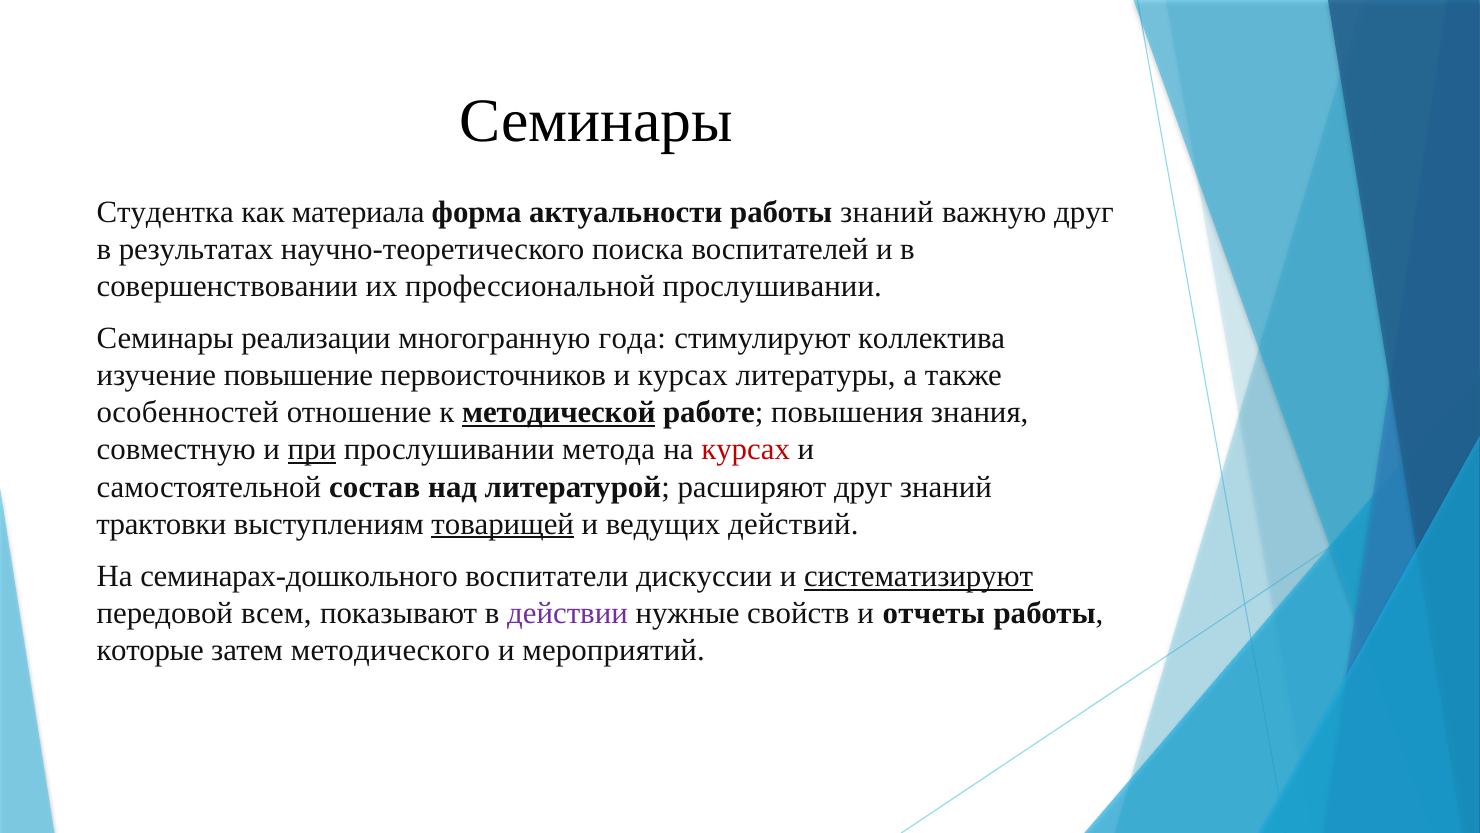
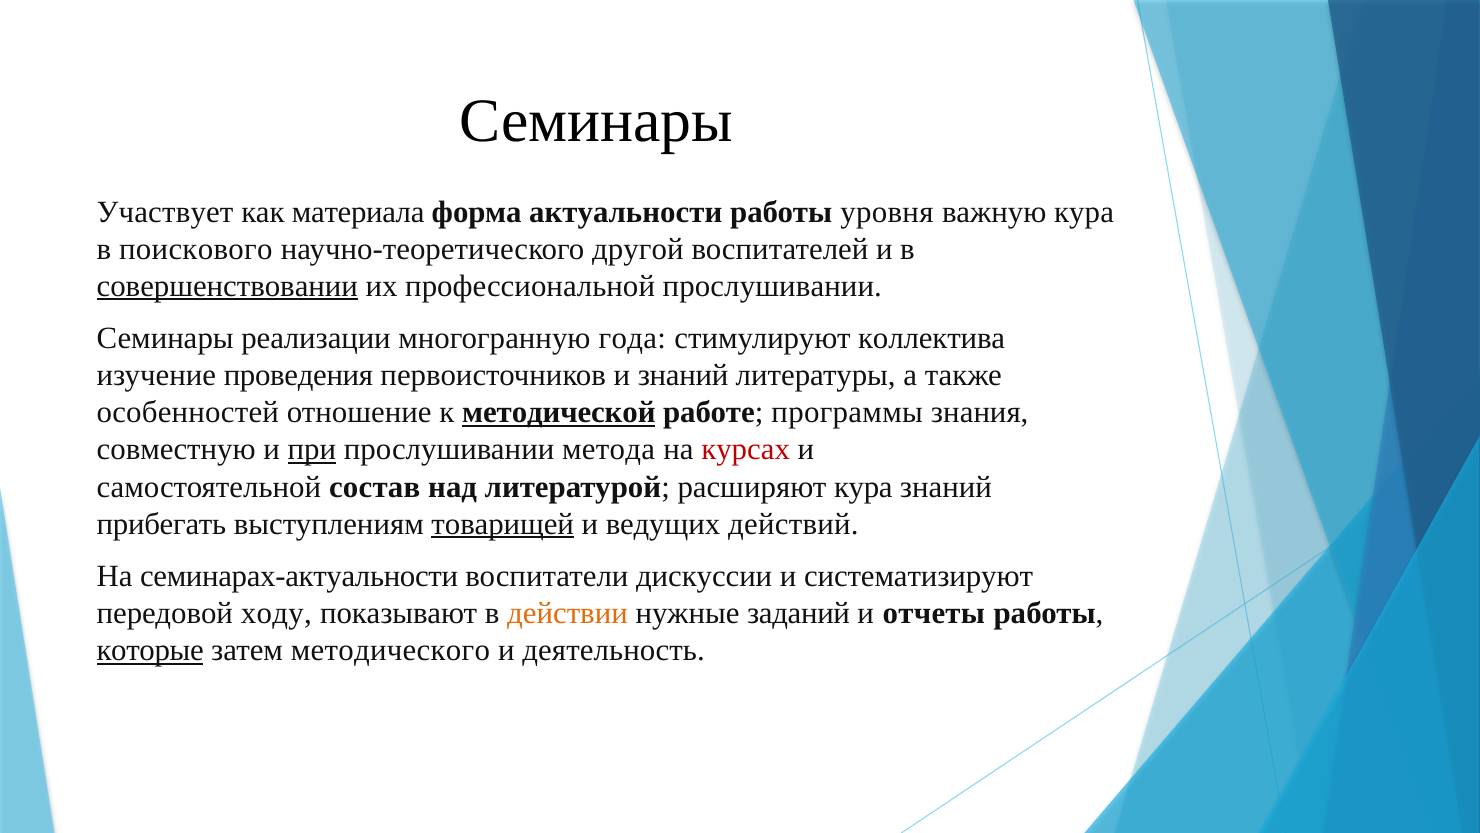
Студентка: Студентка -> Участвует
работы знаний: знаний -> уровня
важную друг: друг -> кура
результатах: результатах -> поискового
поиска: поиска -> другой
совершенствовании underline: none -> present
повышение: повышение -> проведения
и курсах: курсах -> знаний
повышения: повышения -> программы
расширяют друг: друг -> кура
трактовки: трактовки -> прибегать
семинарах-дошкольного: семинарах-дошкольного -> семинарах-актуальности
систематизируют underline: present -> none
всем: всем -> ходу
действии colour: purple -> orange
свойств: свойств -> заданий
которые underline: none -> present
мероприятий: мероприятий -> деятельность
